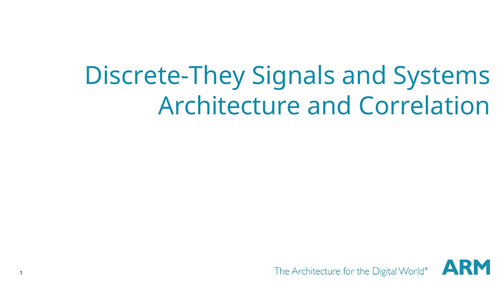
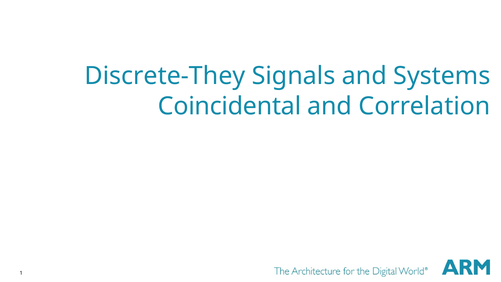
Architecture: Architecture -> Coincidental
